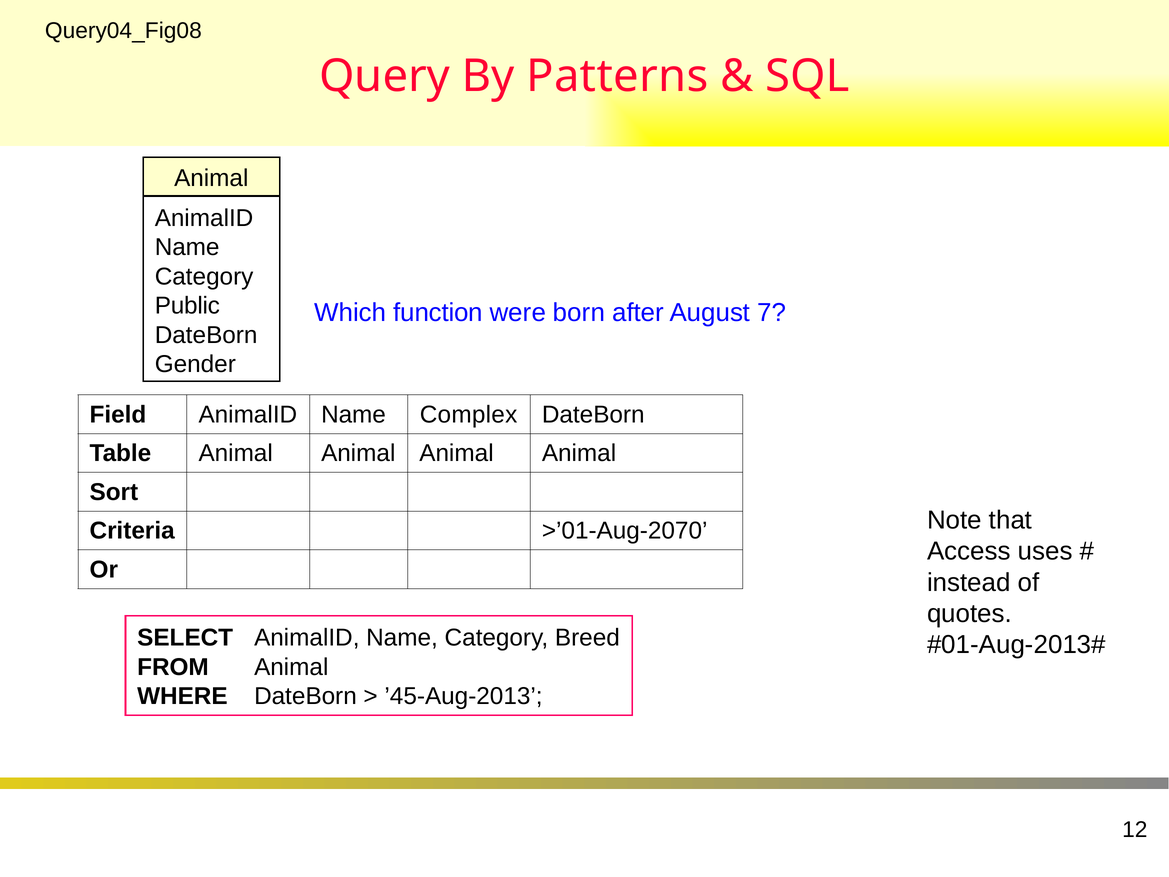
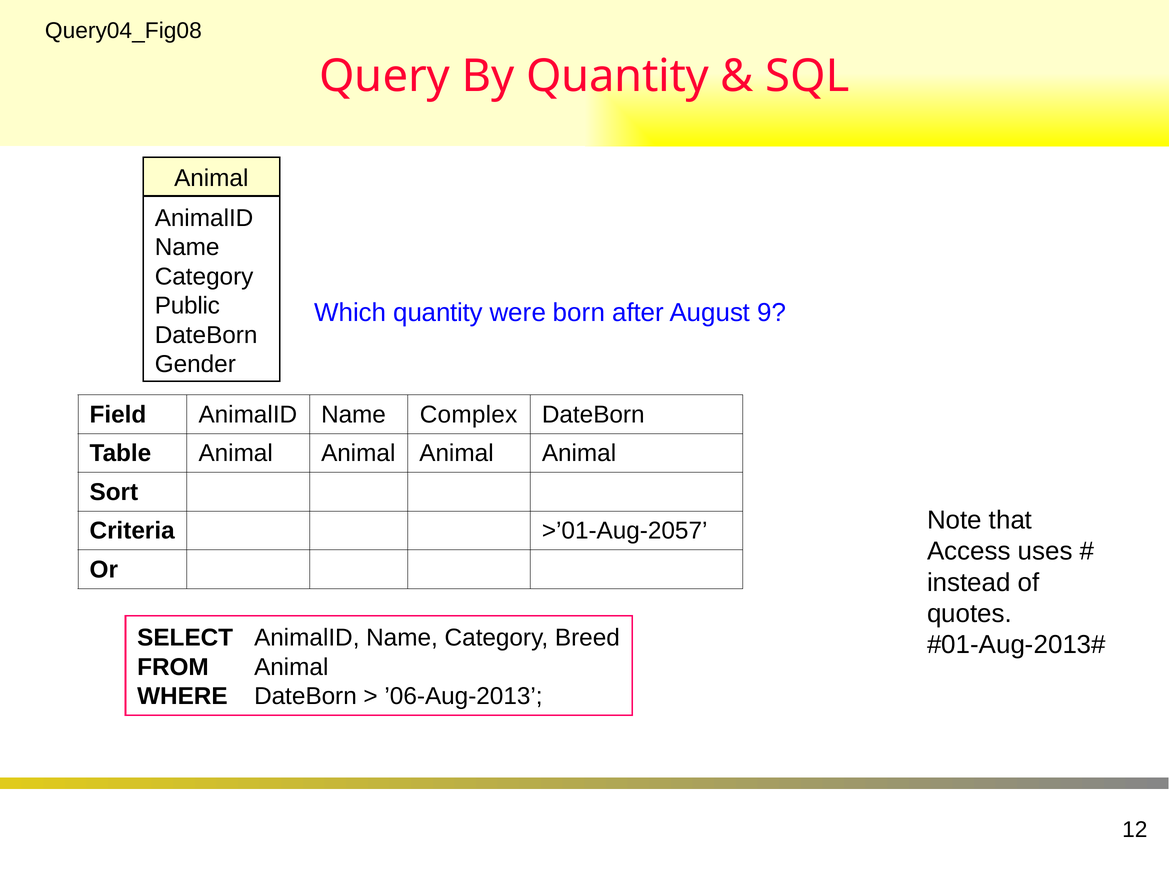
By Patterns: Patterns -> Quantity
Which function: function -> quantity
7: 7 -> 9
>’01-Aug-2070: >’01-Aug-2070 -> >’01-Aug-2057
’45-Aug-2013: ’45-Aug-2013 -> ’06-Aug-2013
